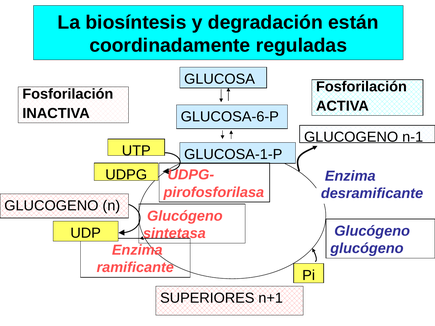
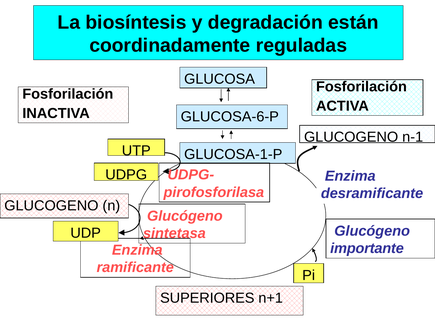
glucógeno at (367, 248): glucógeno -> importante
